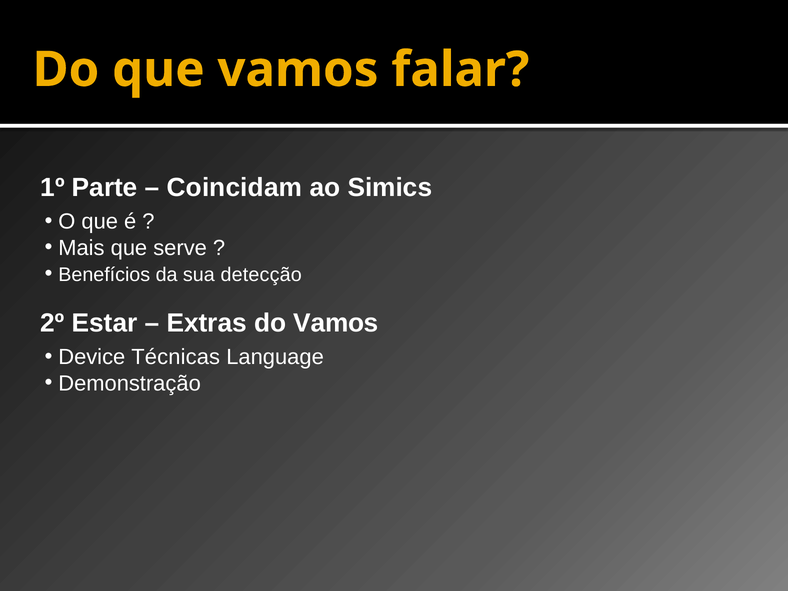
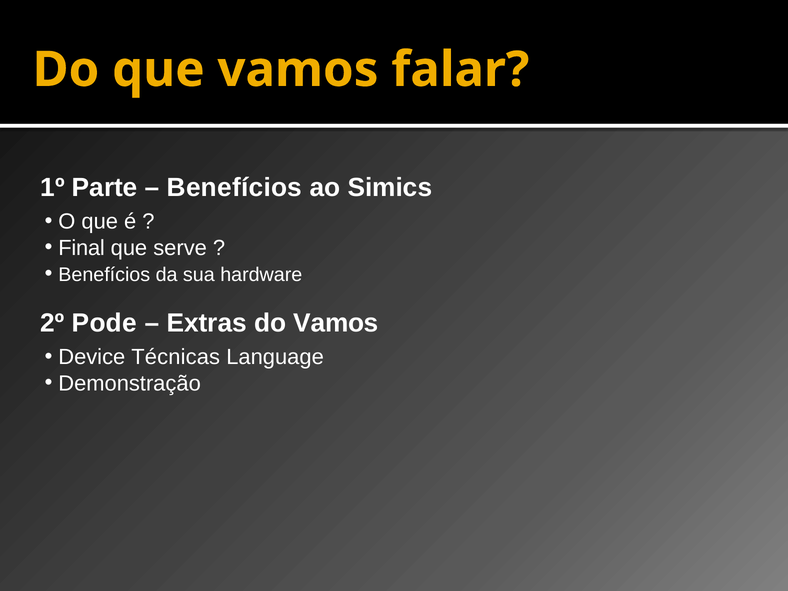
Coincidam at (234, 188): Coincidam -> Benefícios
Mais: Mais -> Final
detecção: detecção -> hardware
Estar: Estar -> Pode
